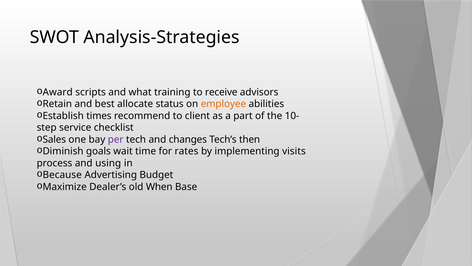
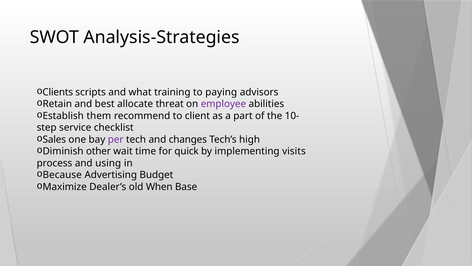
Award: Award -> Clients
receive: receive -> paying
status: status -> threat
employee colour: orange -> purple
times: times -> them
then: then -> high
goals: goals -> other
rates: rates -> quick
